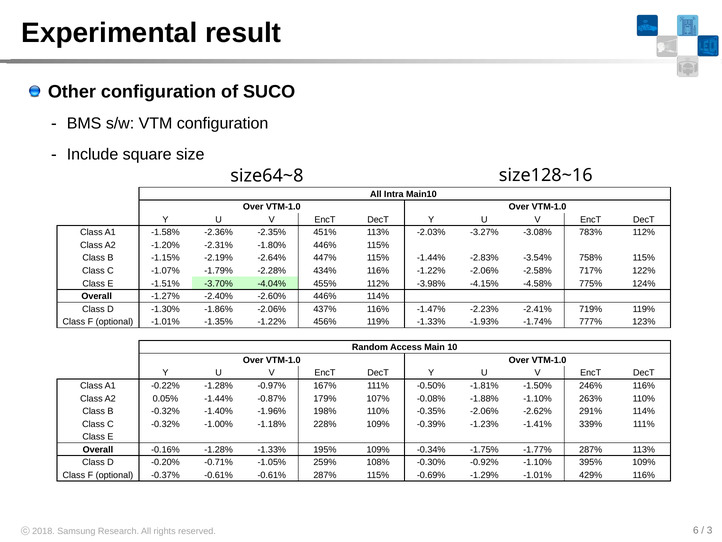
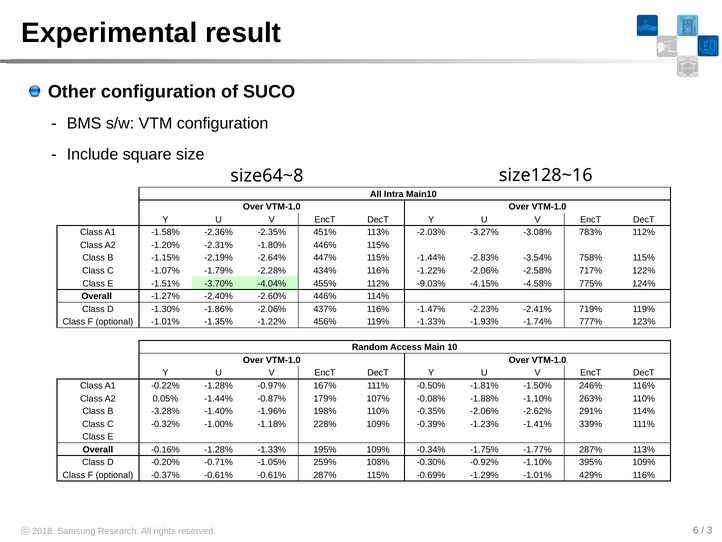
-3.98%: -3.98% -> -9.03%
B -0.32%: -0.32% -> -3.28%
